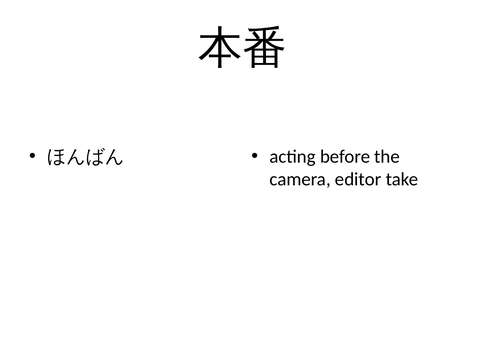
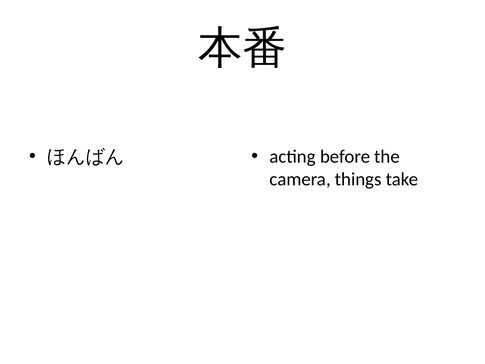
editor: editor -> things
